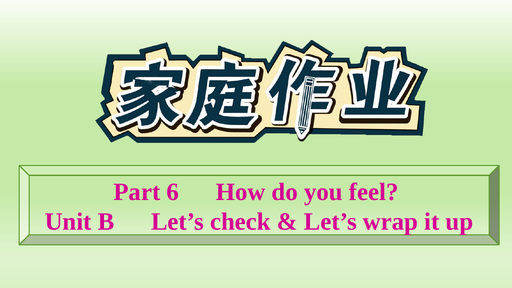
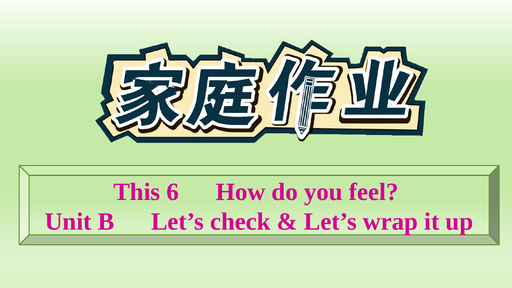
Part: Part -> This
